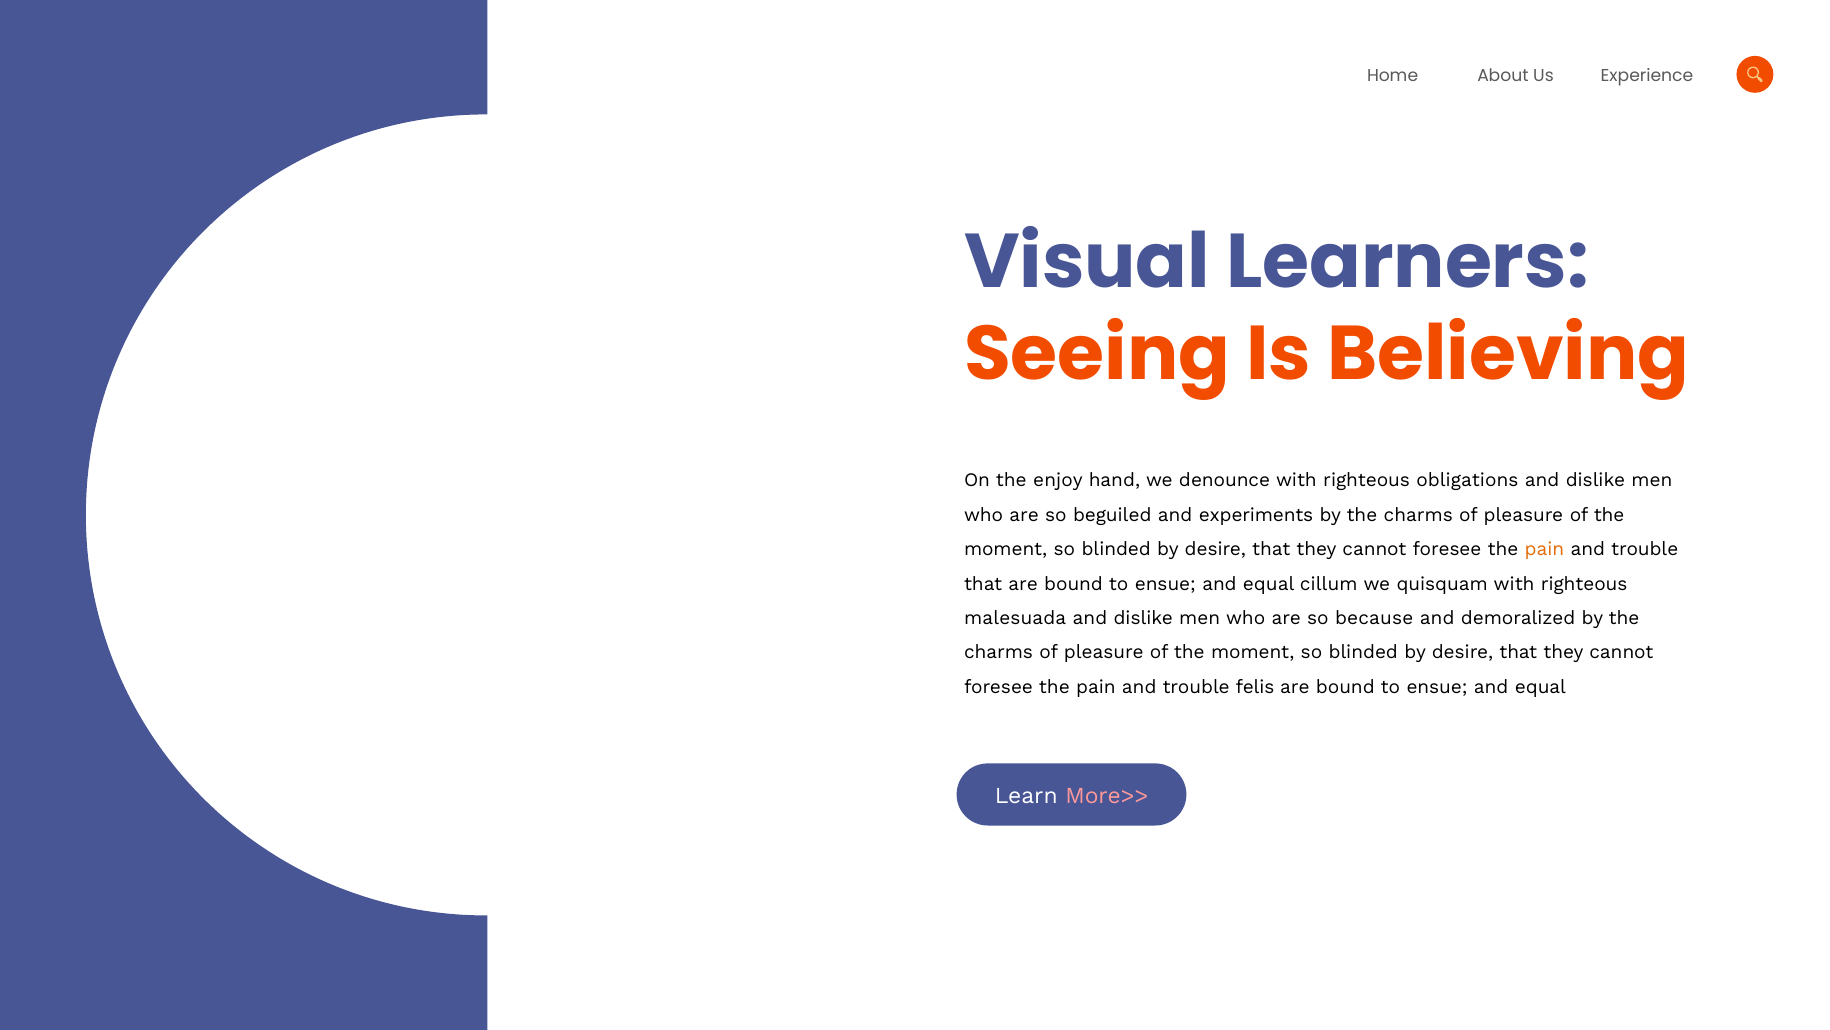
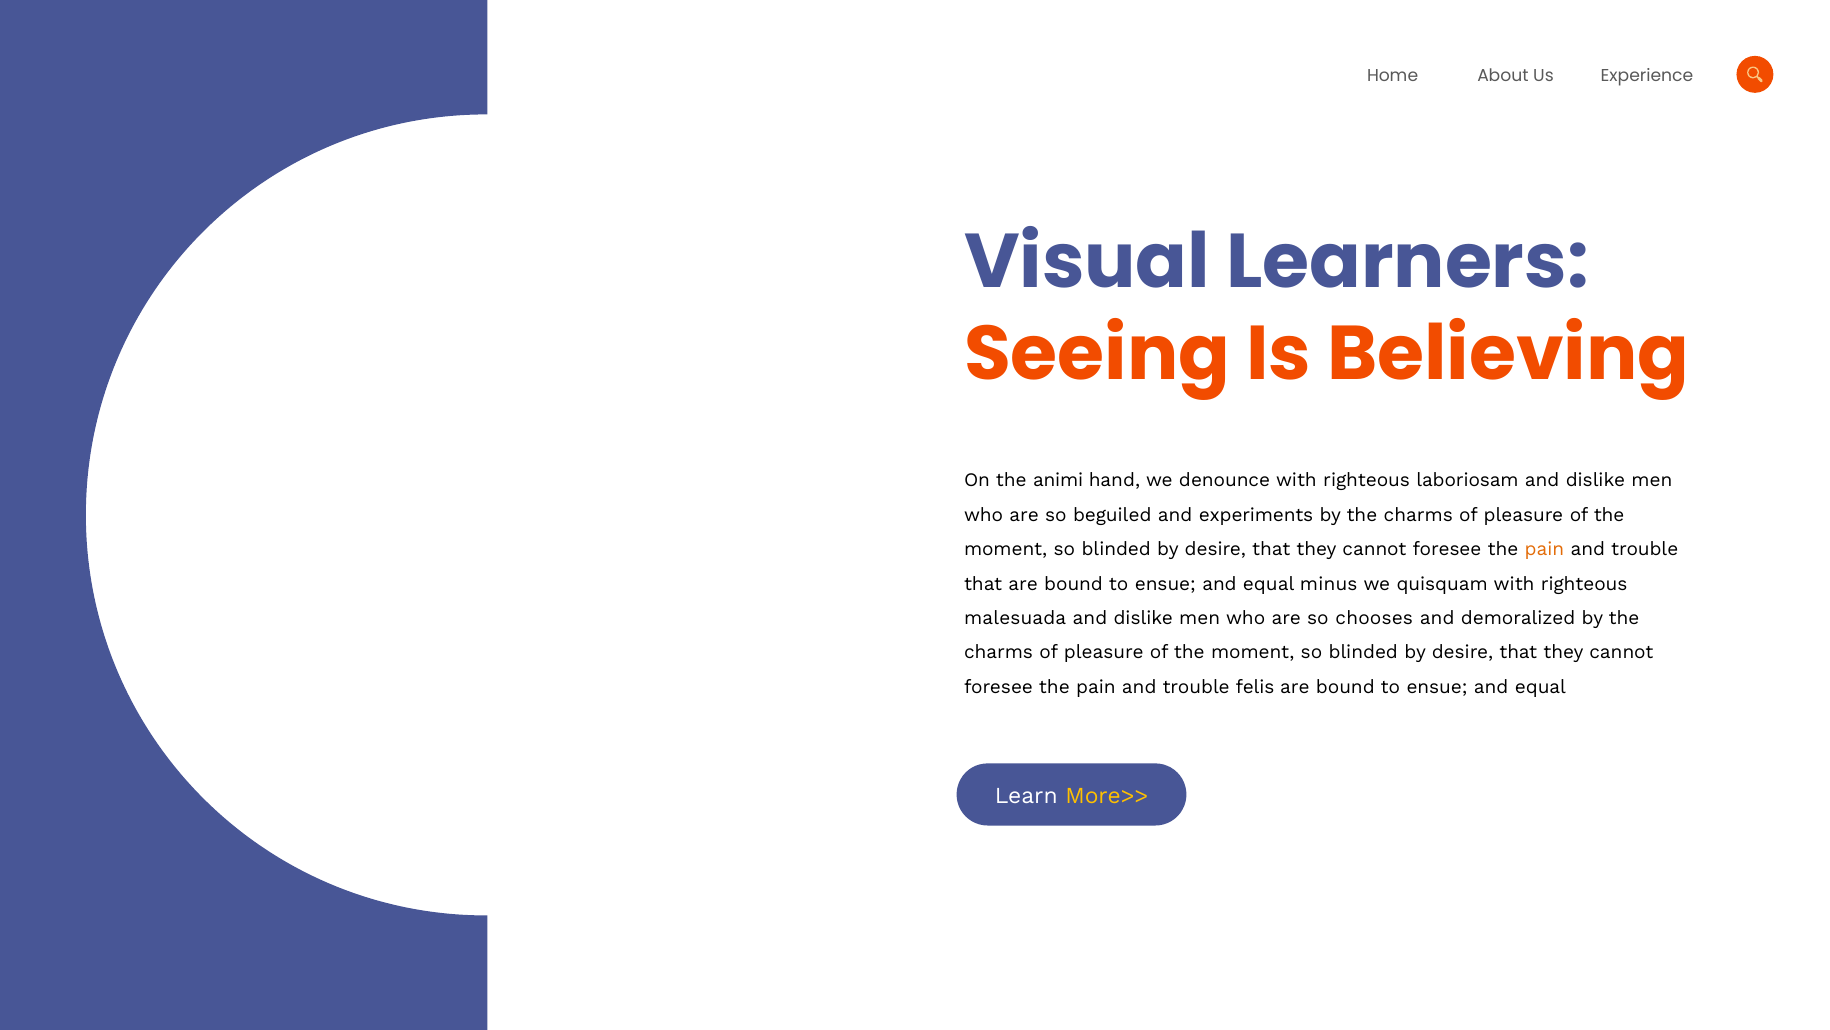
enjoy: enjoy -> animi
obligations: obligations -> laboriosam
cillum: cillum -> minus
because: because -> chooses
More>> colour: pink -> yellow
